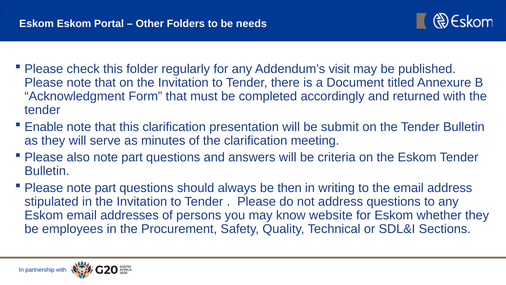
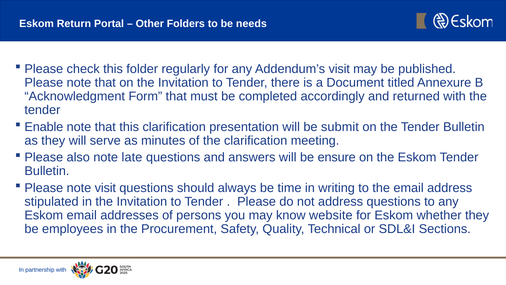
Eskom Eskom: Eskom -> Return
also note part: part -> late
criteria: criteria -> ensure
Please note part: part -> visit
then: then -> time
